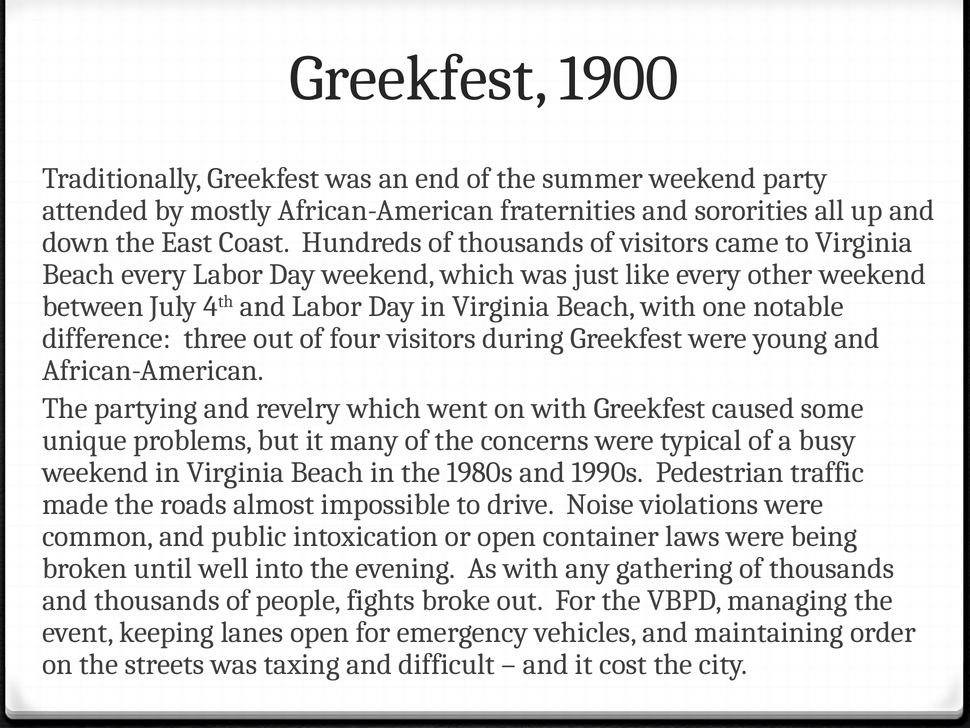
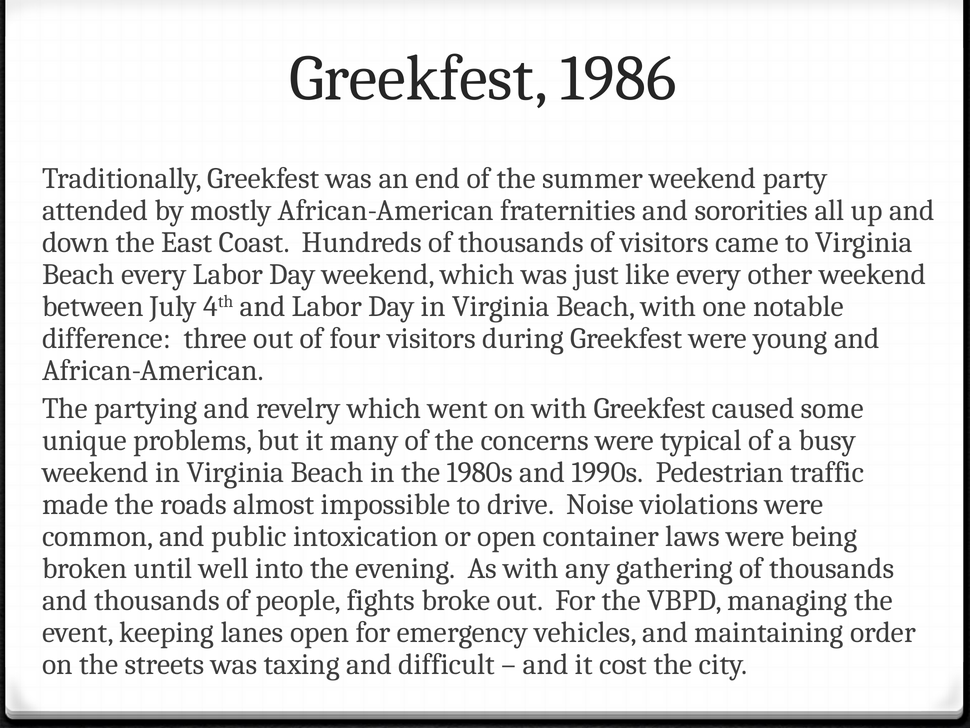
1900: 1900 -> 1986
